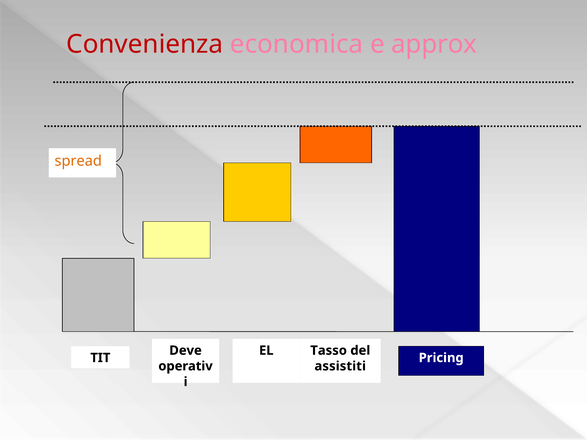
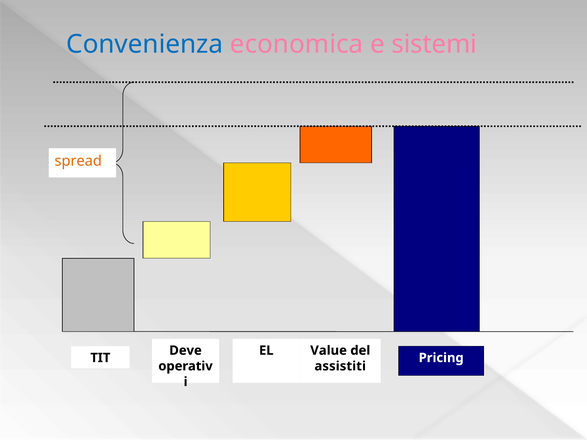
Convenienza colour: red -> blue
approx: approx -> sistemi
Tasso: Tasso -> Value
